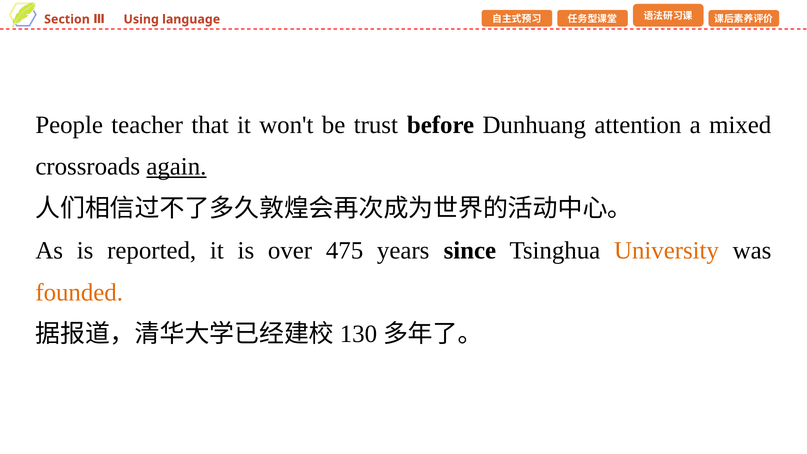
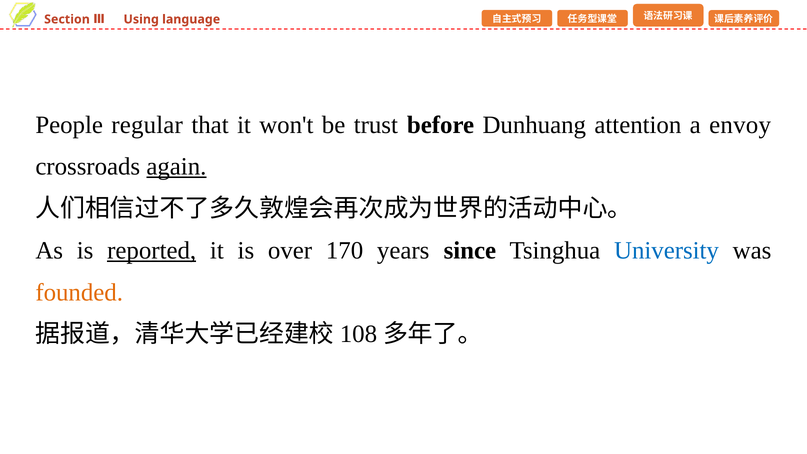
teacher: teacher -> regular
mixed: mixed -> envoy
reported underline: none -> present
475: 475 -> 170
University colour: orange -> blue
130: 130 -> 108
